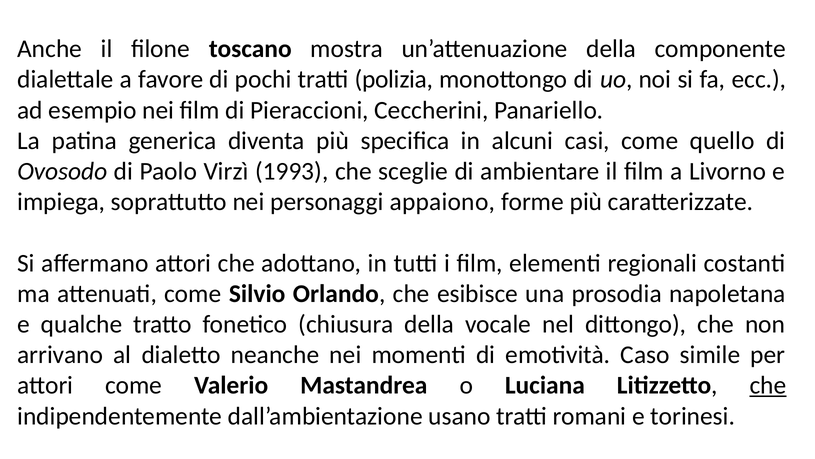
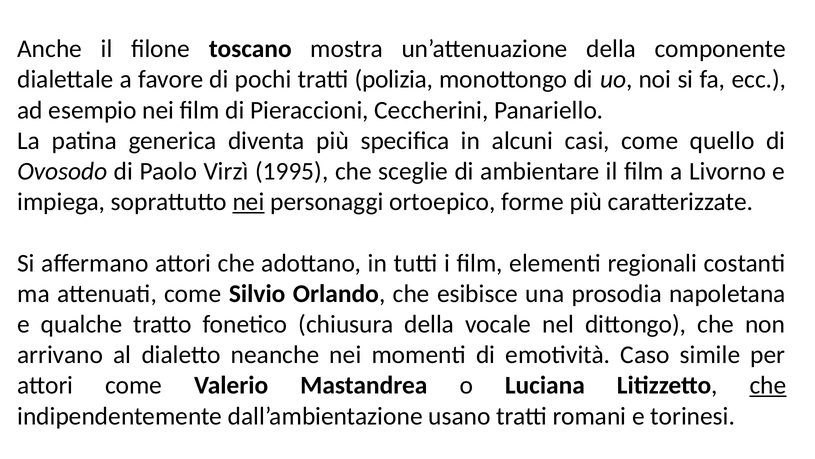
1993: 1993 -> 1995
nei at (248, 202) underline: none -> present
appaiono: appaiono -> ortoepico
